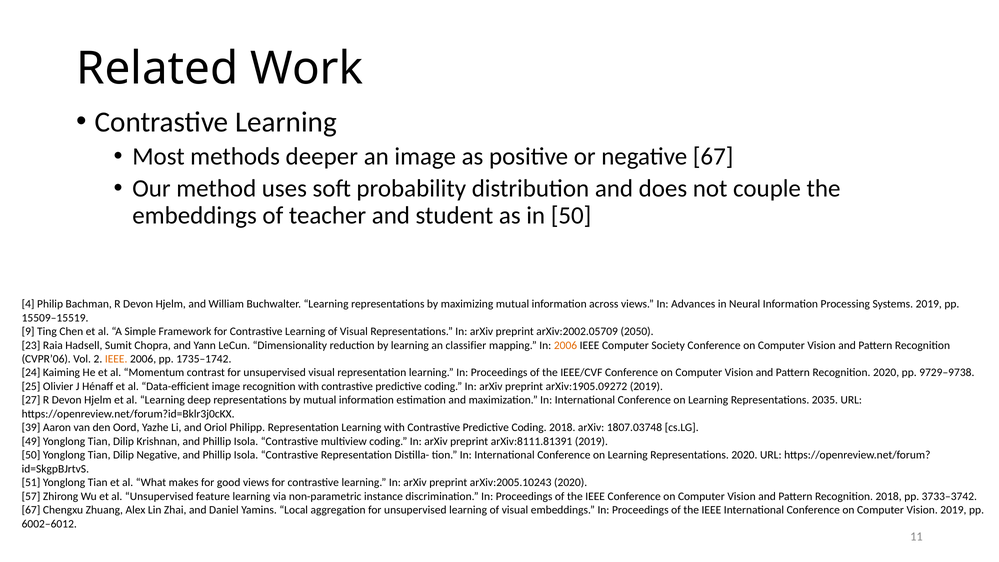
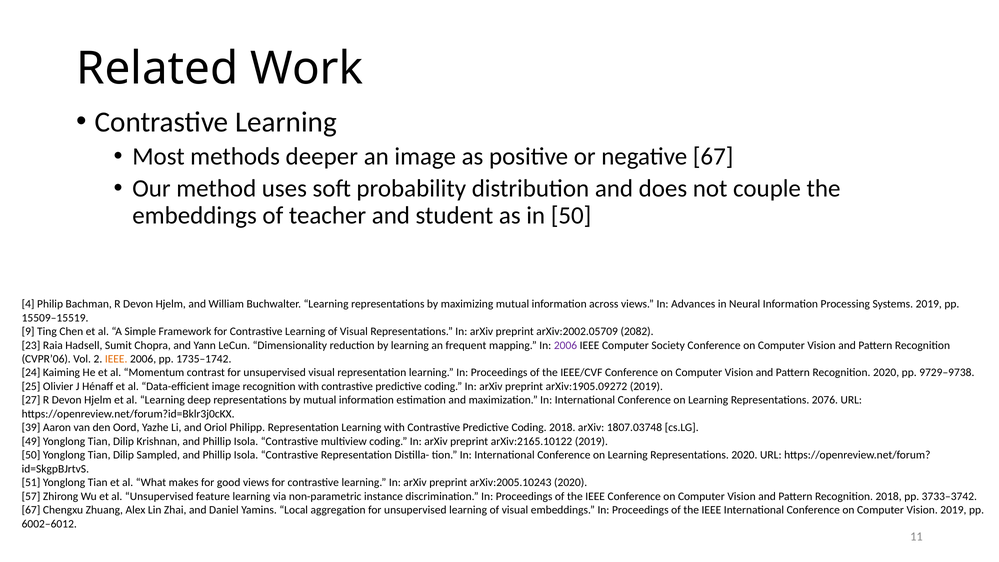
2050: 2050 -> 2082
classifier: classifier -> frequent
2006 at (566, 345) colour: orange -> purple
2035: 2035 -> 2076
arXiv:8111.81391: arXiv:8111.81391 -> arXiv:2165.10122
Dilip Negative: Negative -> Sampled
